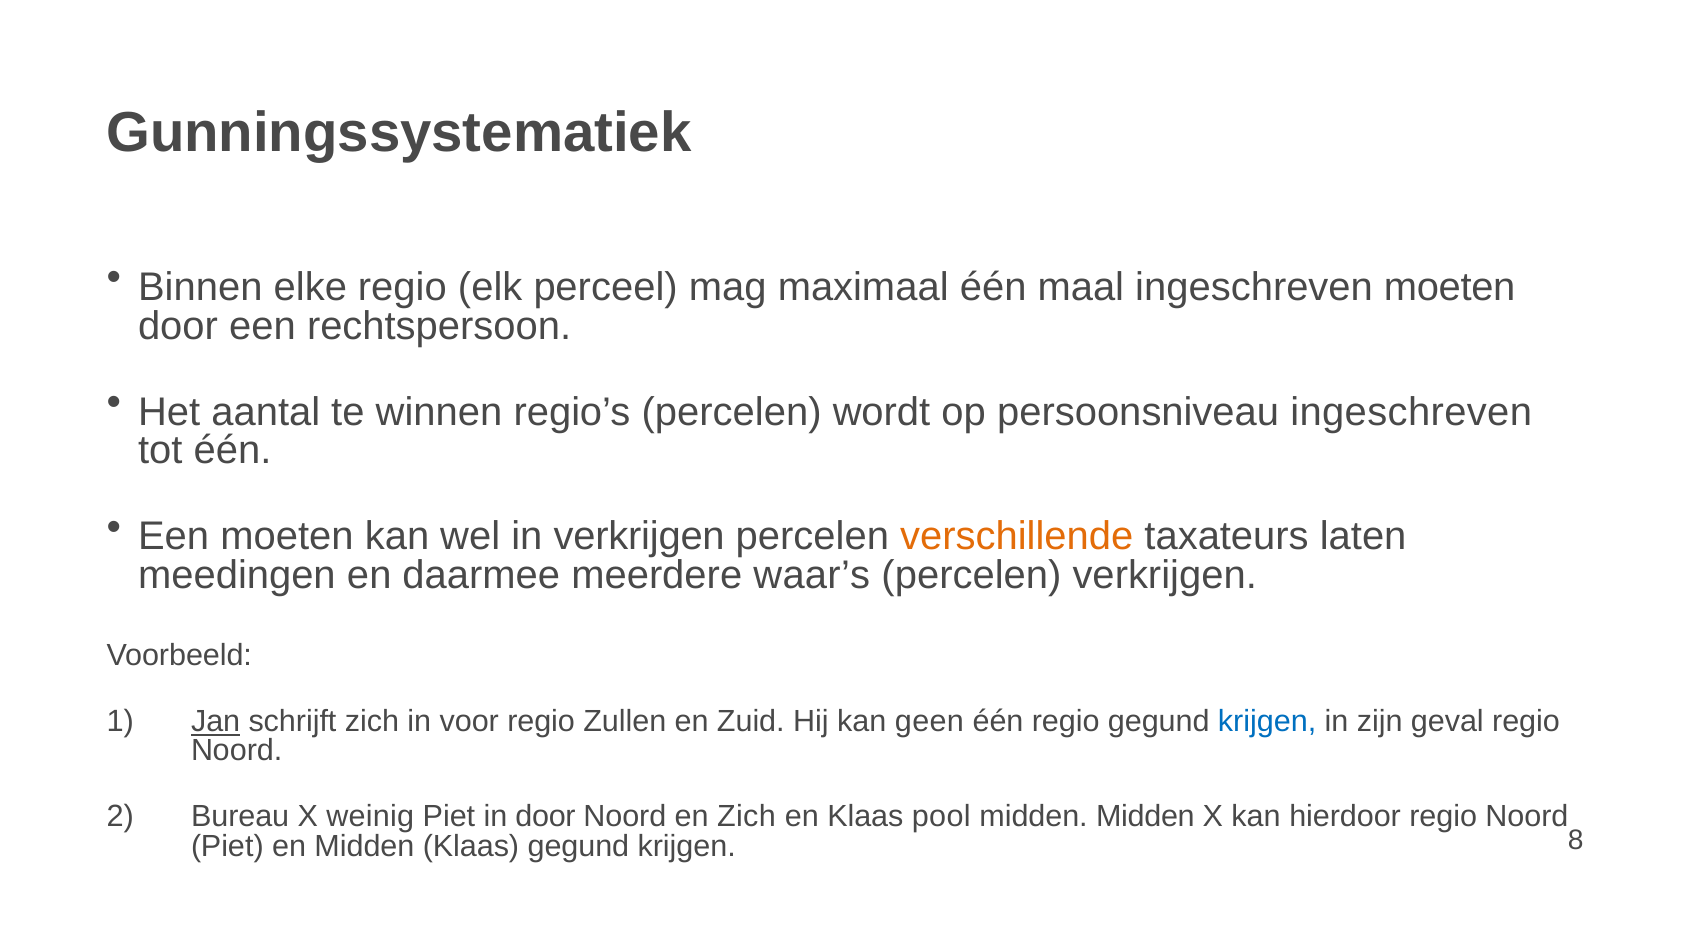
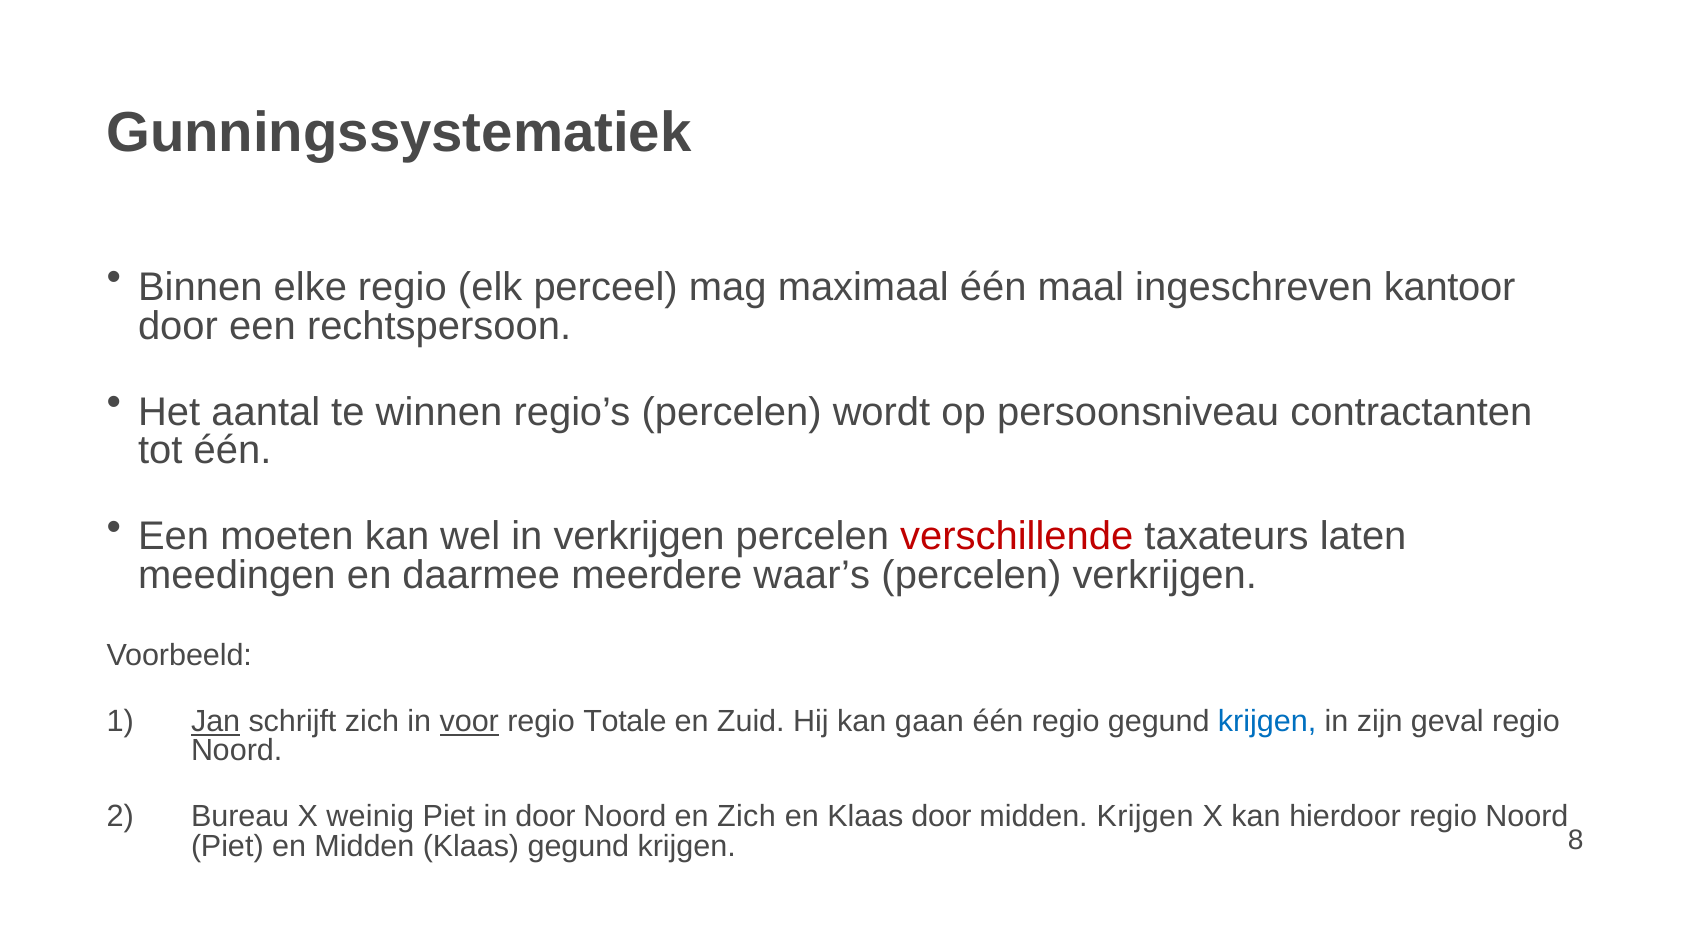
ingeschreven moeten: moeten -> kantoor
persoonsniveau ingeschreven: ingeschreven -> contractanten
verschillende colour: orange -> red
voor underline: none -> present
Zullen: Zullen -> Totale
geen: geen -> gaan
Klaas pool: pool -> door
midden Midden: Midden -> Krijgen
